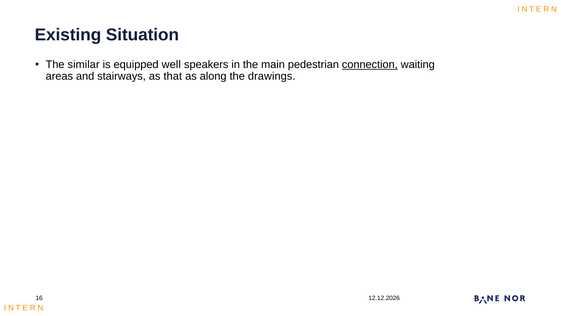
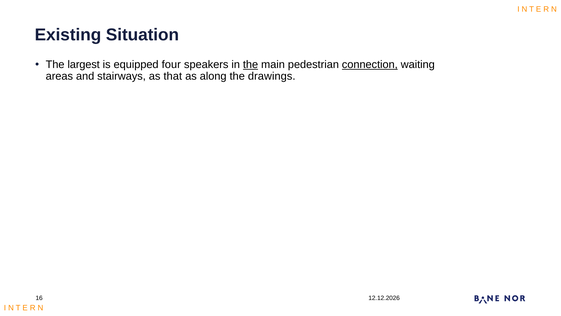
similar: similar -> largest
well: well -> four
the at (251, 64) underline: none -> present
